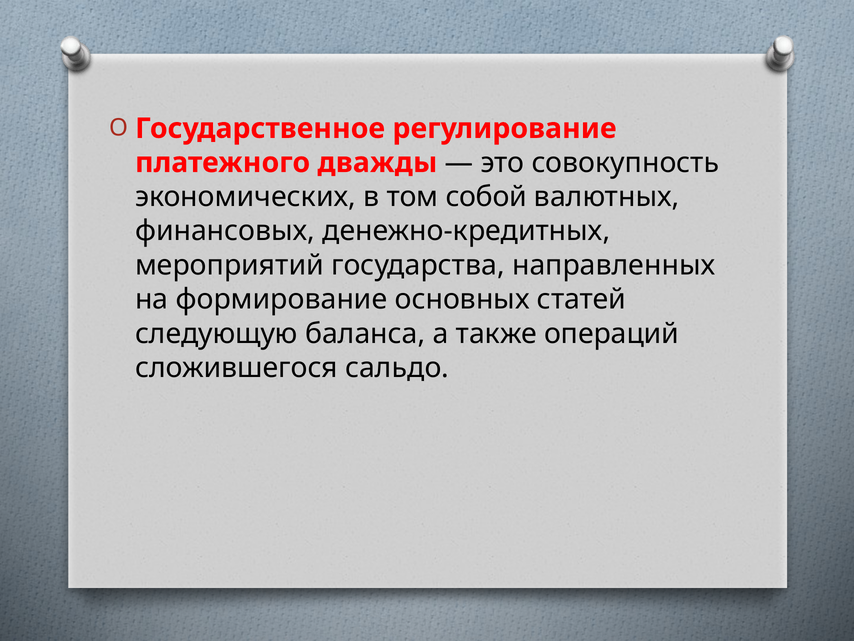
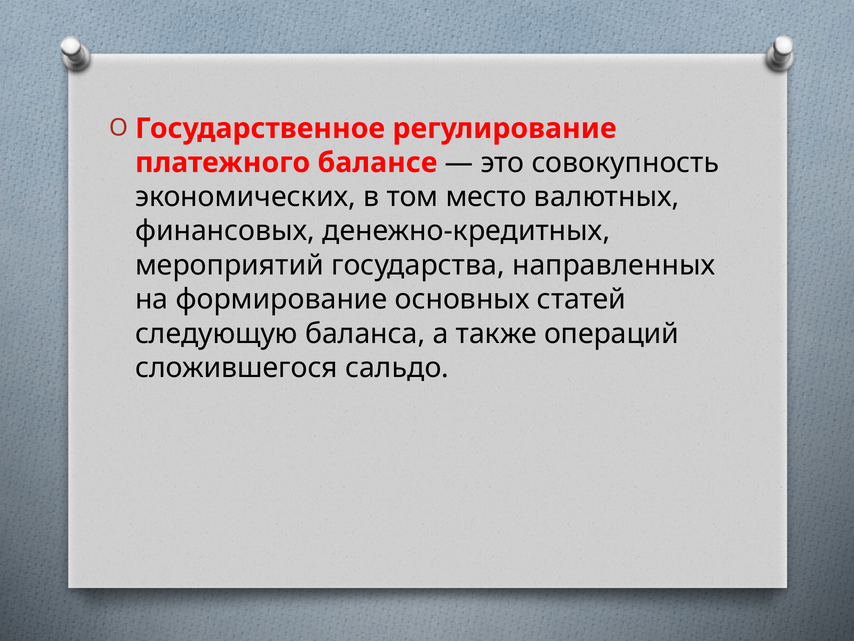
дважды: дважды -> балансе
собой: собой -> место
